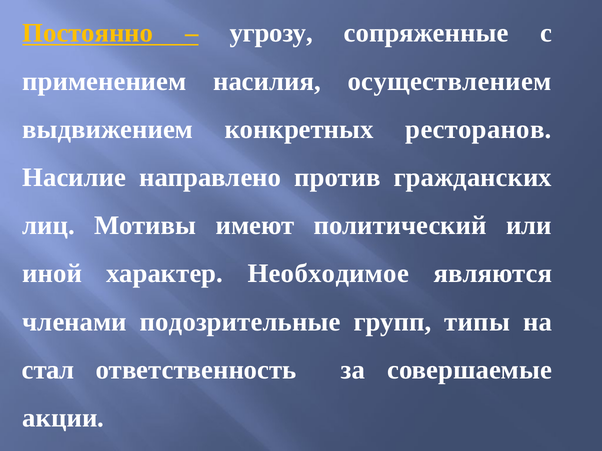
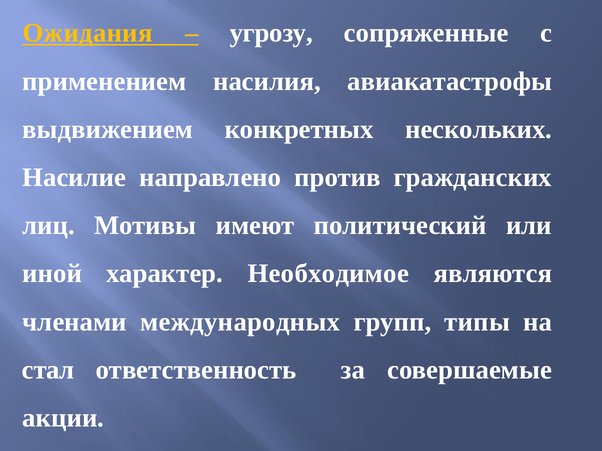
Постоянно: Постоянно -> Ожидания
осуществлением: осуществлением -> авиакатастрофы
ресторанов: ресторанов -> нескольких
подозрительные: подозрительные -> международных
